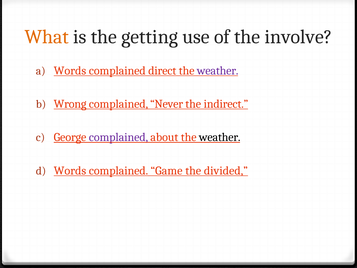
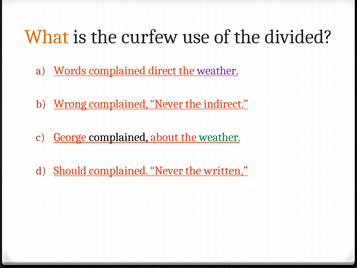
getting: getting -> curfew
involve: involve -> divided
complained at (119, 137) colour: purple -> black
weather at (220, 137) colour: black -> green
Words at (70, 170): Words -> Should
Game at (167, 170): Game -> Never
divided: divided -> written
